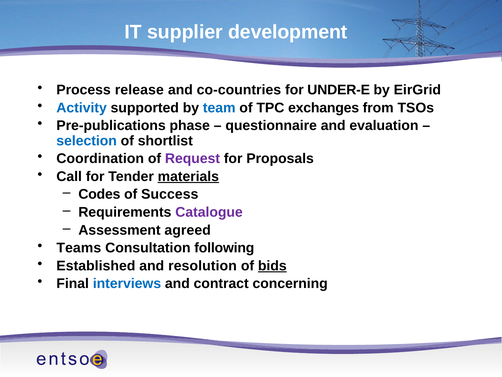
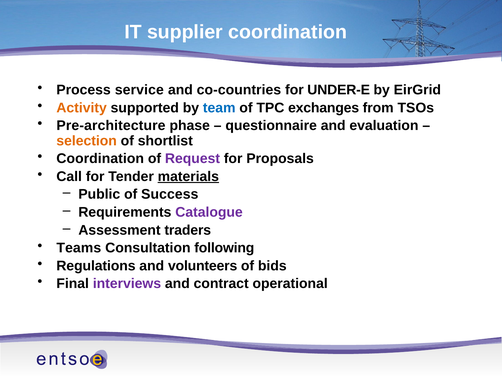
supplier development: development -> coordination
release: release -> service
Activity colour: blue -> orange
Pre-publications: Pre-publications -> Pre-architecture
selection colour: blue -> orange
Codes: Codes -> Public
agreed: agreed -> traders
Established: Established -> Regulations
resolution: resolution -> volunteers
bids underline: present -> none
interviews colour: blue -> purple
concerning: concerning -> operational
